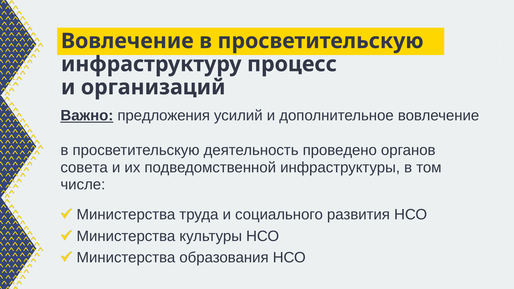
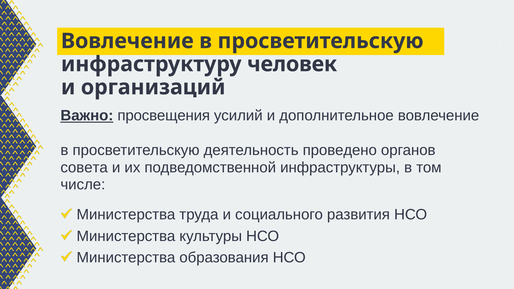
процесс: процесс -> человек
предложения: предложения -> просвещения
